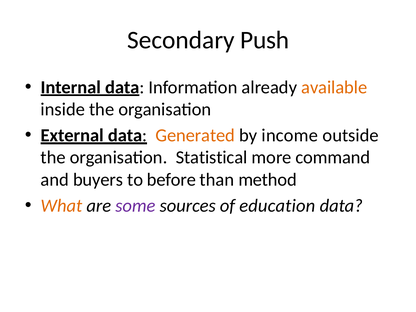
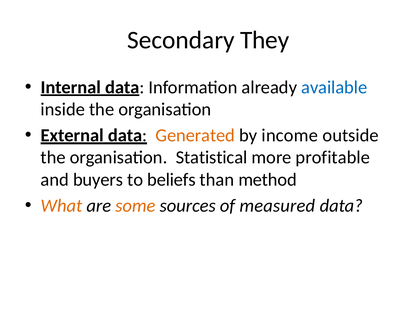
Push: Push -> They
available colour: orange -> blue
command: command -> profitable
before: before -> beliefs
some colour: purple -> orange
education: education -> measured
